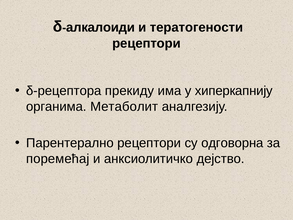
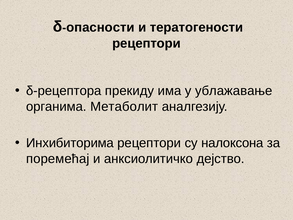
алкалоиди: алкалоиди -> опасности
хиперкапнију: хиперкапнију -> ублажавање
Парентерално: Парентерално -> Инхибиторима
одговорна: одговорна -> налоксона
